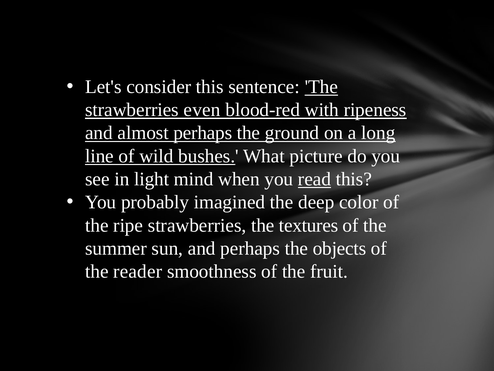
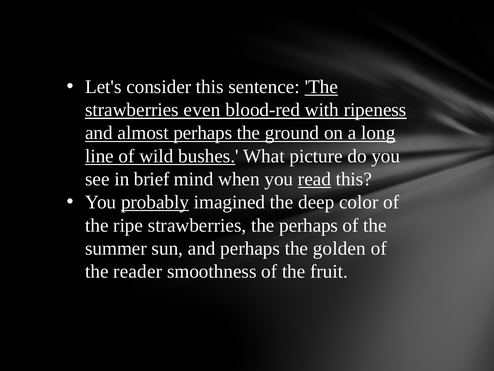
light: light -> brief
probably underline: none -> present
the textures: textures -> perhaps
objects: objects -> golden
